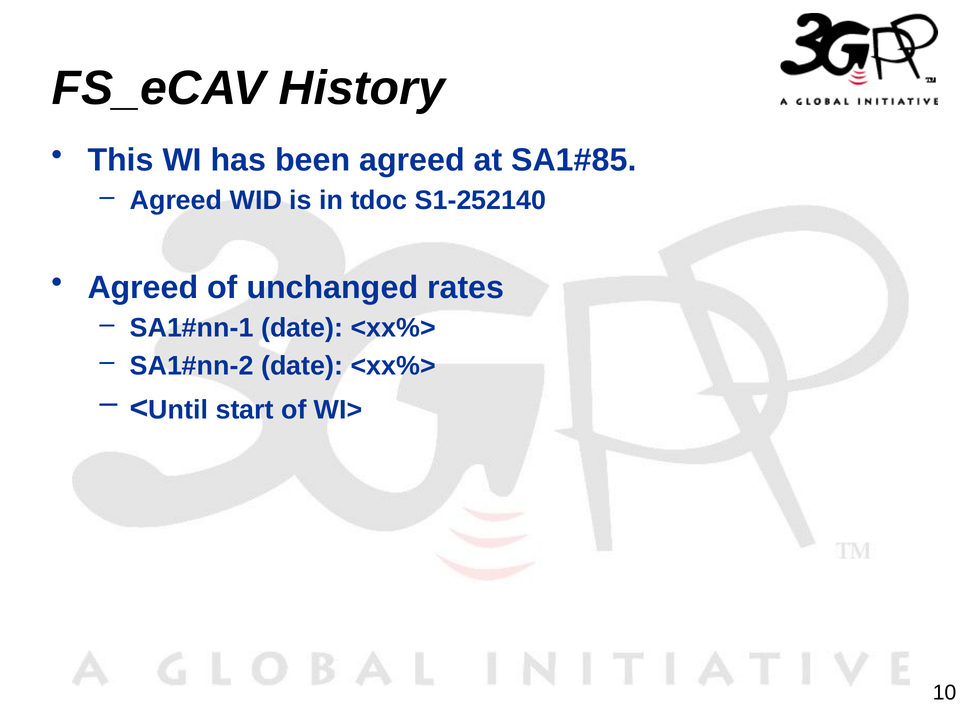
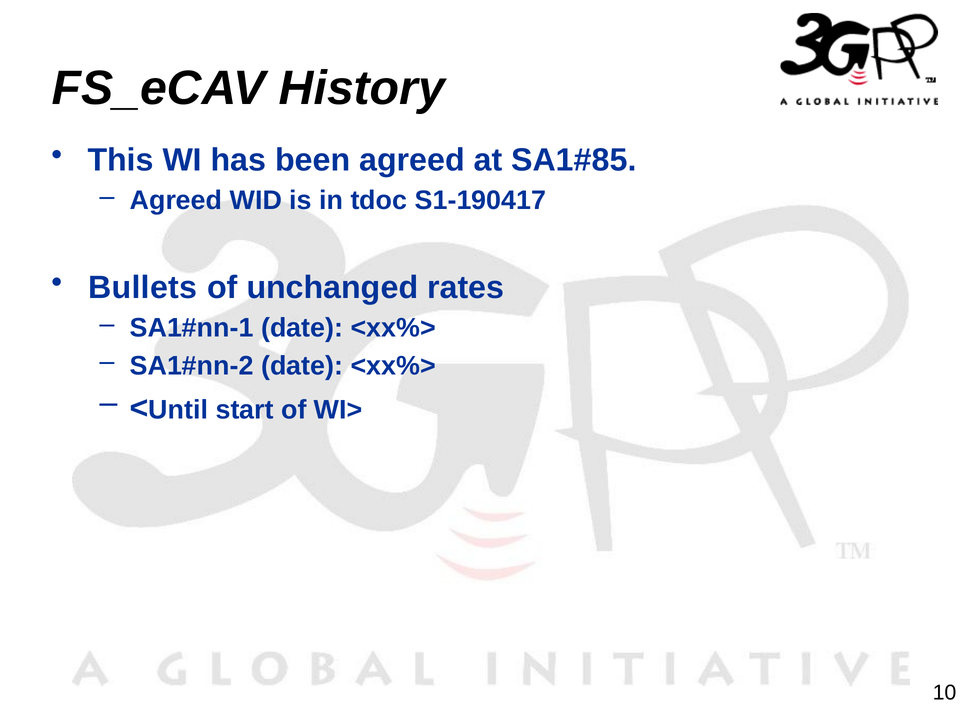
S1-252140: S1-252140 -> S1-190417
Agreed at (143, 288): Agreed -> Bullets
